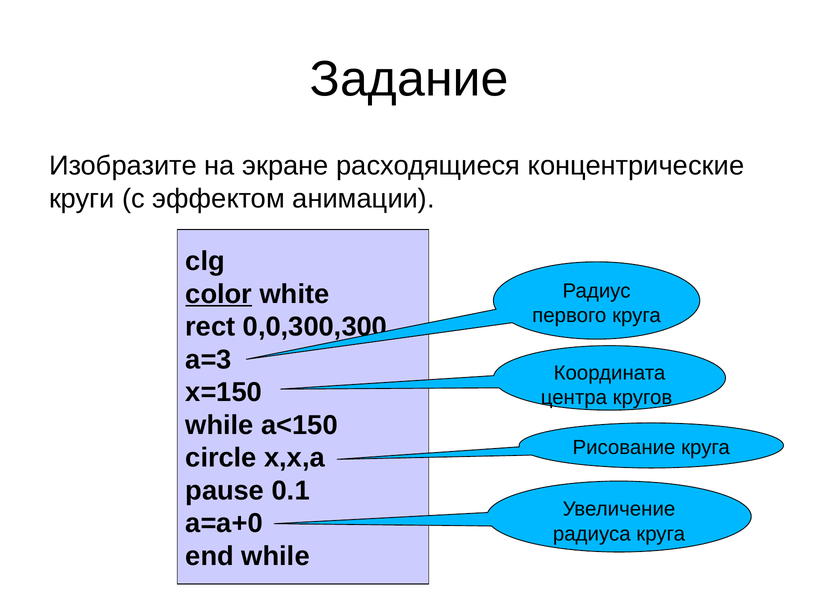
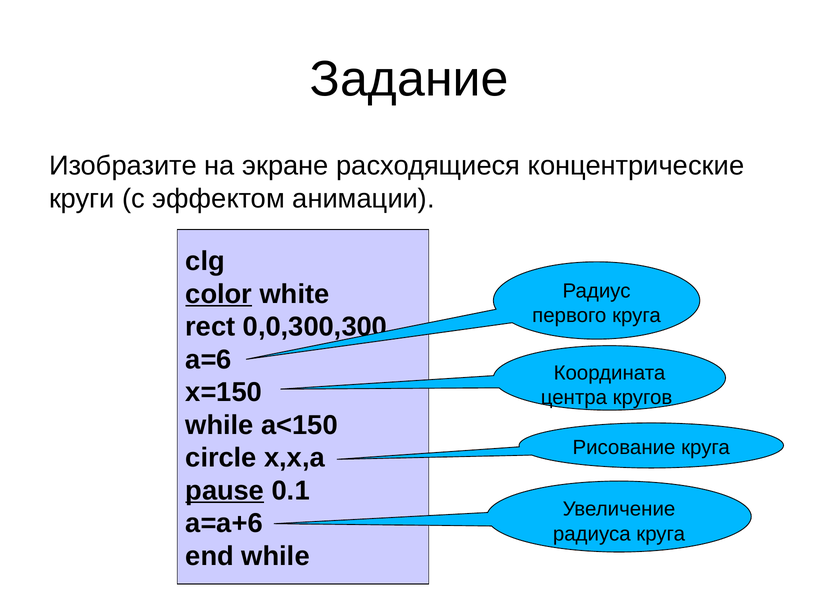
a=3: a=3 -> a=6
pause underline: none -> present
a=a+0: a=a+0 -> a=a+6
